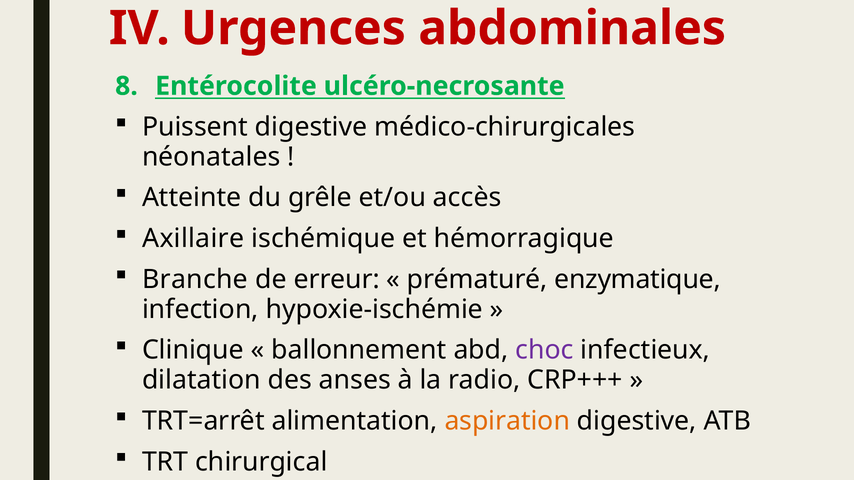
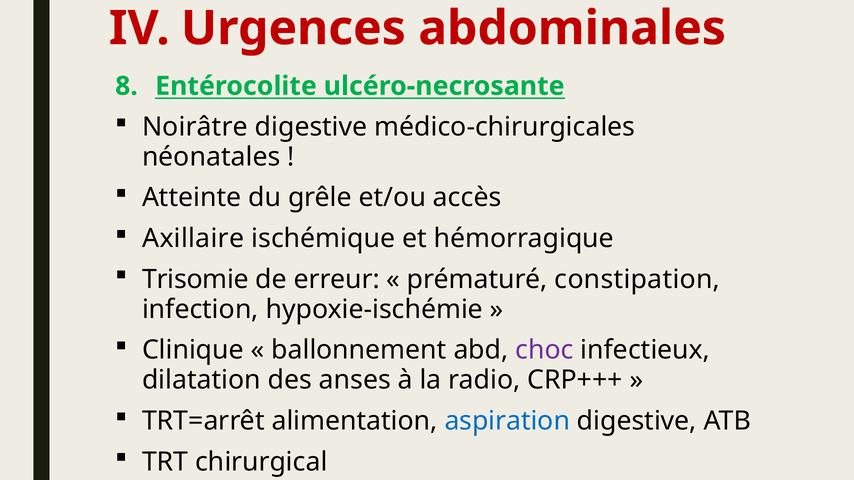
Puissent: Puissent -> Noirâtre
Branche: Branche -> Trisomie
enzymatique: enzymatique -> constipation
aspiration colour: orange -> blue
